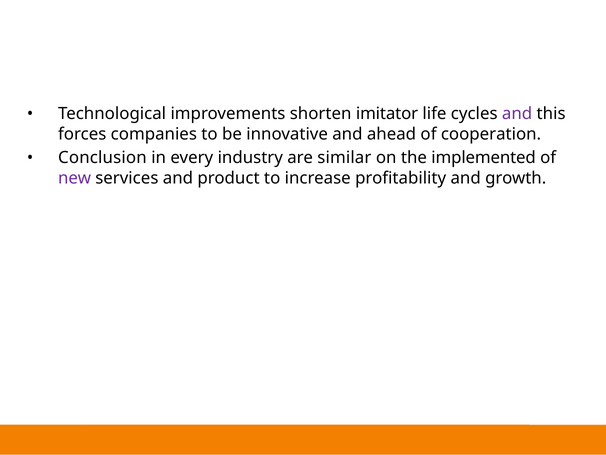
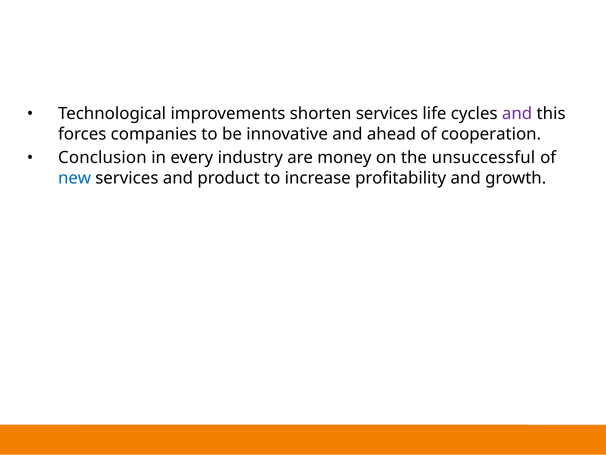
shorten imitator: imitator -> services
similar: similar -> money
implemented: implemented -> unsuccessful
new colour: purple -> blue
